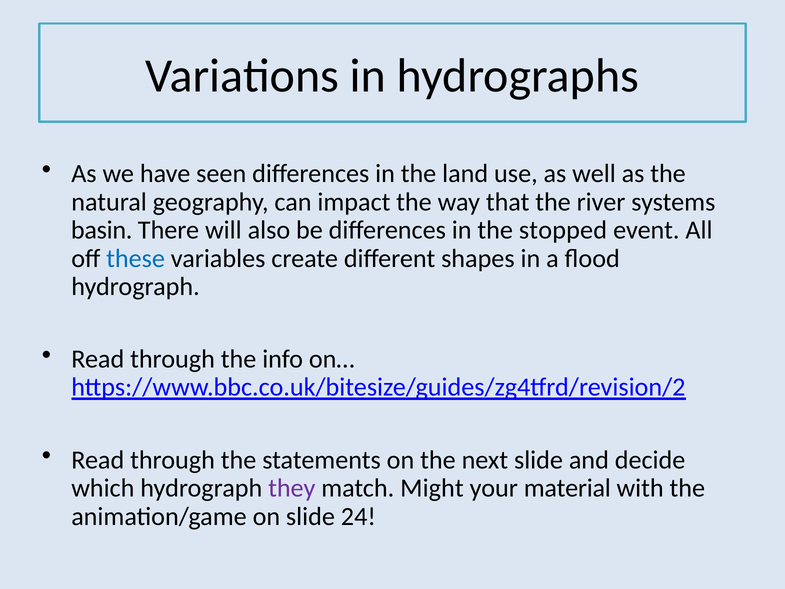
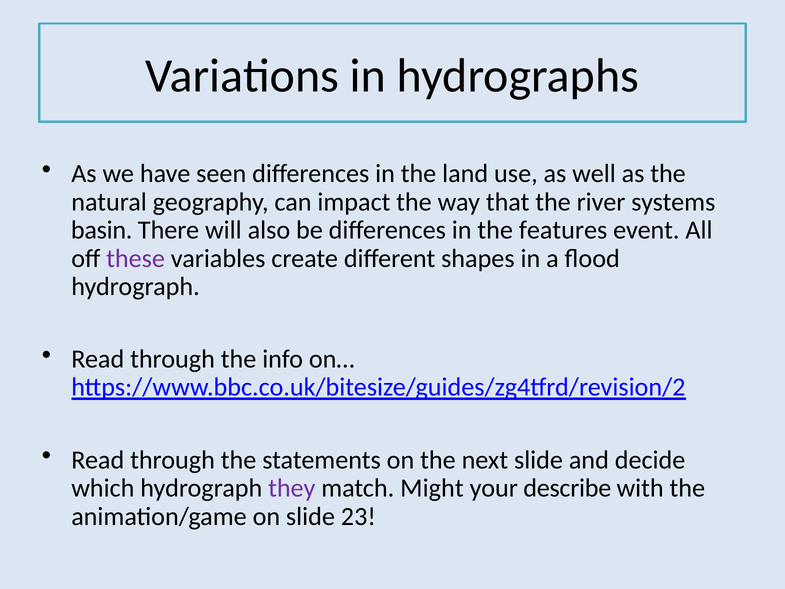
stopped: stopped -> features
these colour: blue -> purple
material: material -> describe
24: 24 -> 23
